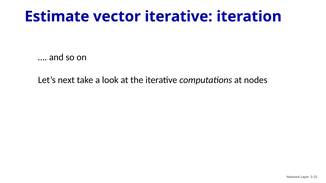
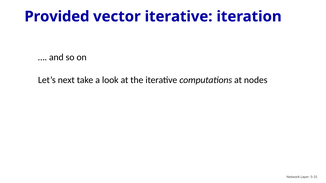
Estimate: Estimate -> Provided
